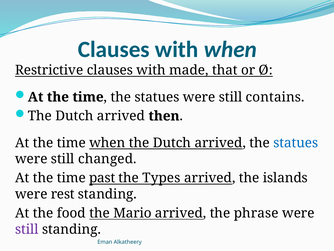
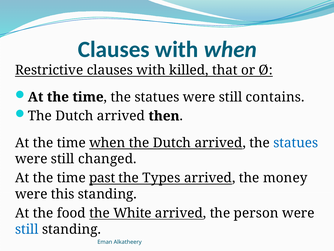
made: made -> killed
islands: islands -> money
rest: rest -> this
Mario: Mario -> White
phrase: phrase -> person
still at (27, 229) colour: purple -> blue
